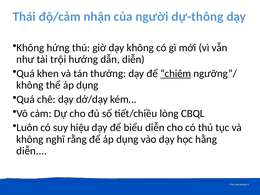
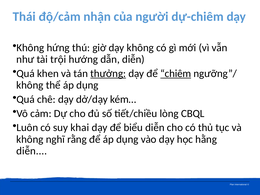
dự-thông: dự-thông -> dự-chiêm
thưởng underline: none -> present
hiệu: hiệu -> khai
